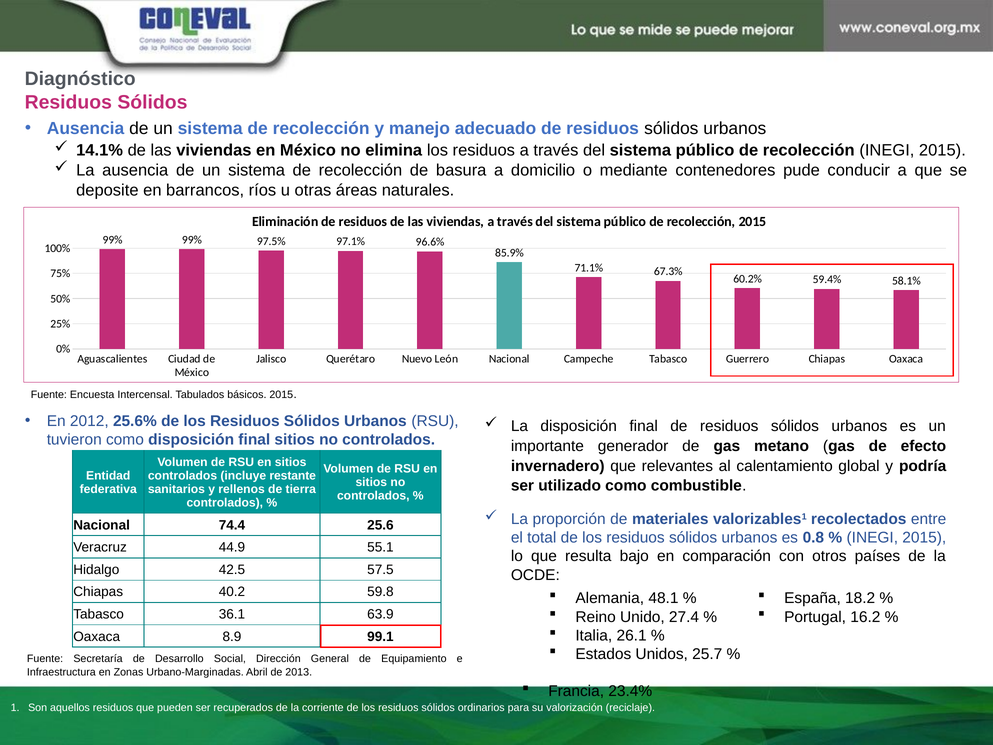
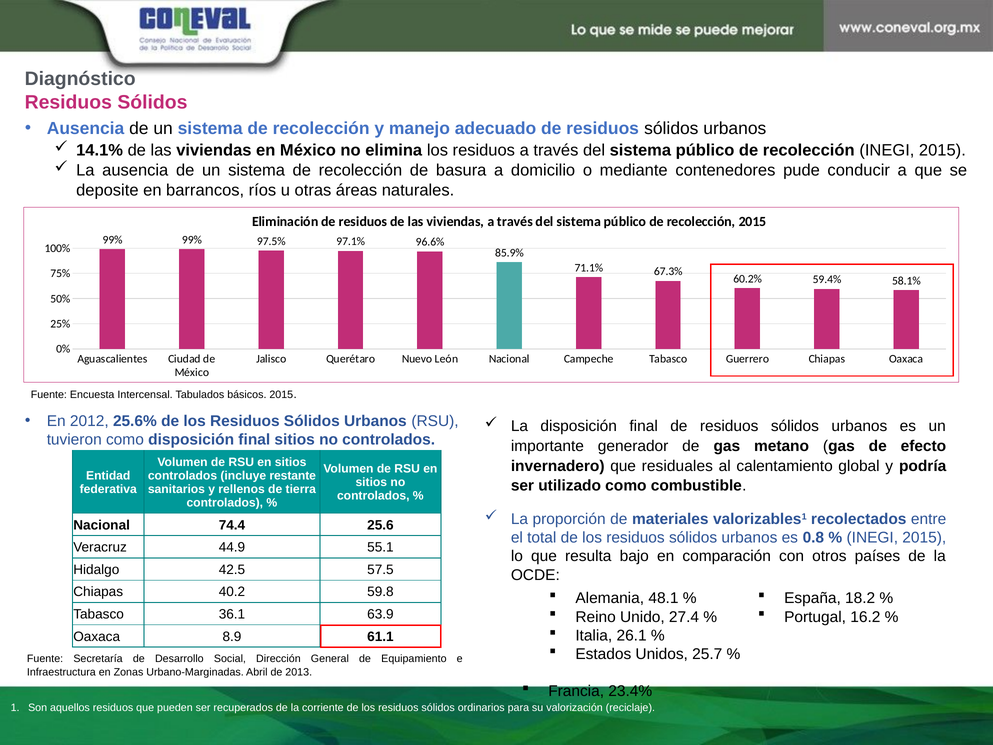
relevantes: relevantes -> residuales
99.1: 99.1 -> 61.1
